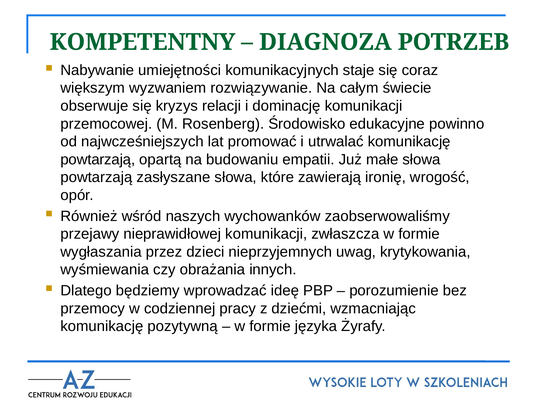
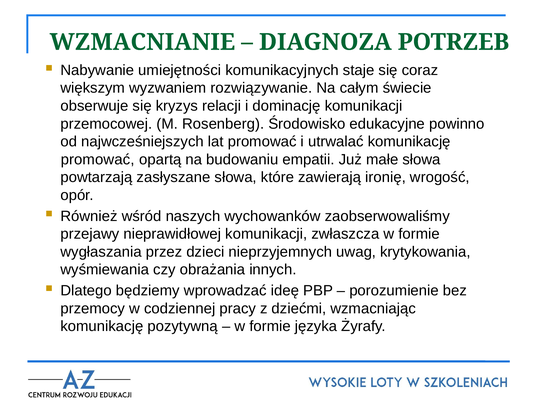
KOMPETENTNY: KOMPETENTNY -> WZMACNIANIE
powtarzają at (98, 160): powtarzają -> promować
